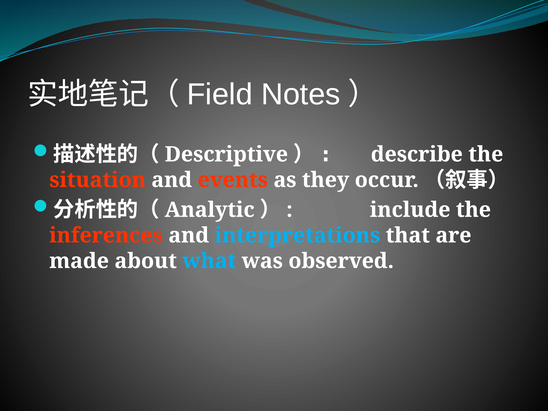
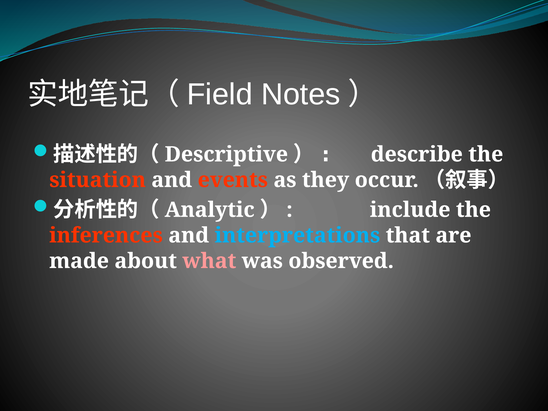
what colour: light blue -> pink
